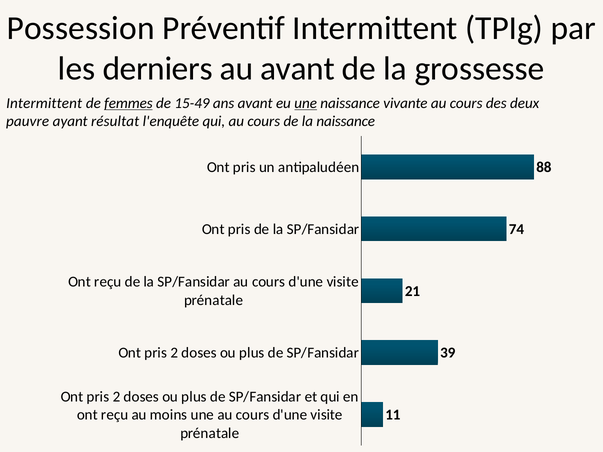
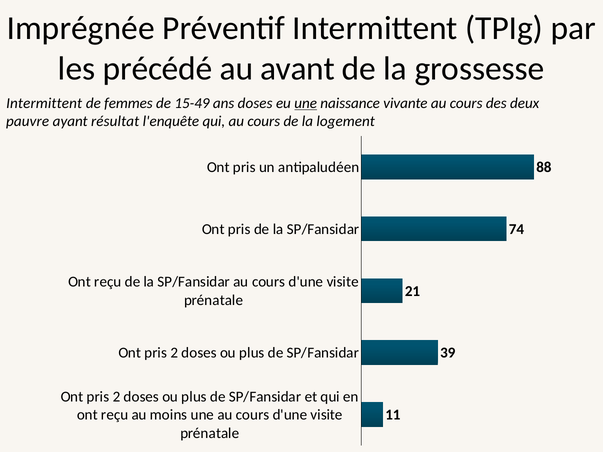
Possession: Possession -> Imprégnée
derniers: derniers -> précédé
femmes underline: present -> none
ans avant: avant -> doses
la naissance: naissance -> logement
